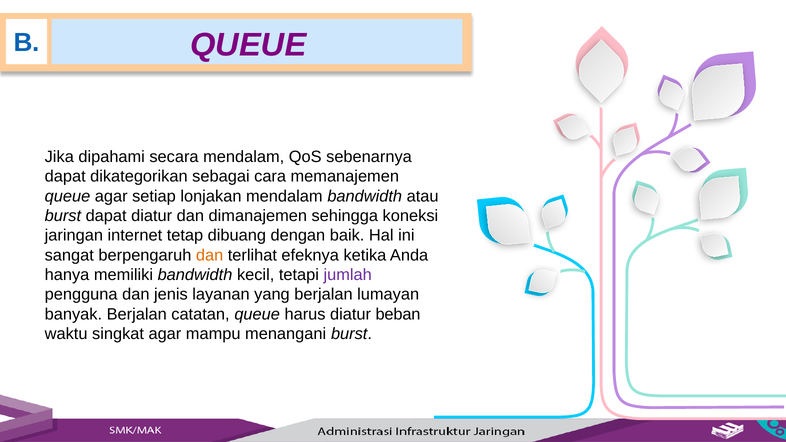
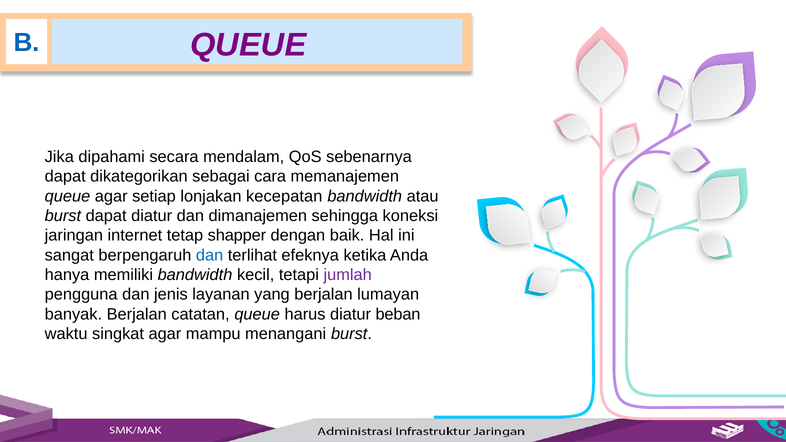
lonjakan mendalam: mendalam -> kecepatan
dibuang: dibuang -> shapper
dan at (210, 255) colour: orange -> blue
